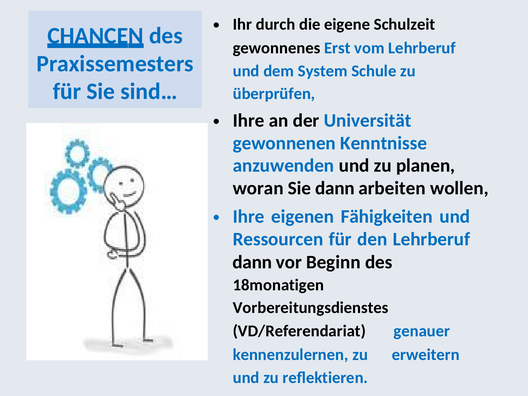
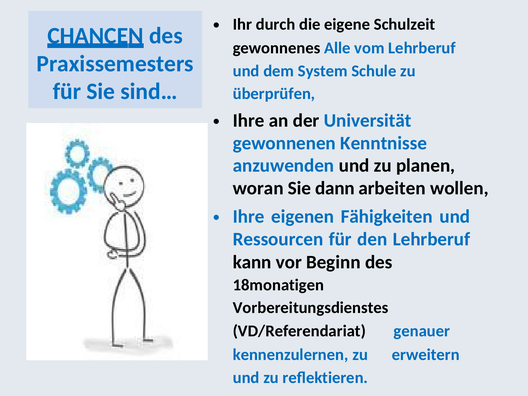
Erst: Erst -> Alle
dann at (252, 262): dann -> kann
